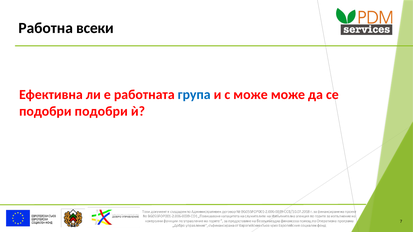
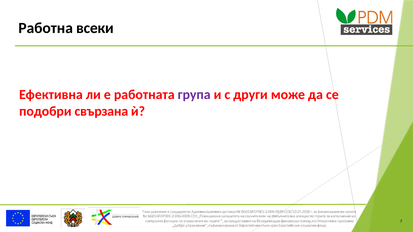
група colour: blue -> purple
с може: може -> други
подобри подобри: подобри -> свързана
